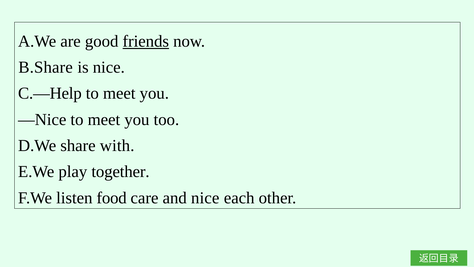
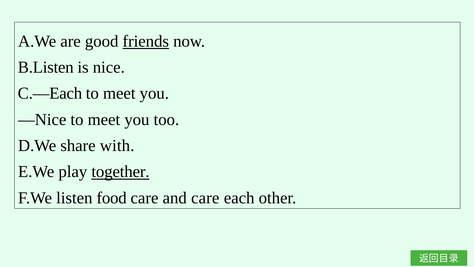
B.Share: B.Share -> B.Listen
C.—Help: C.—Help -> C.—Each
together underline: none -> present
and nice: nice -> care
